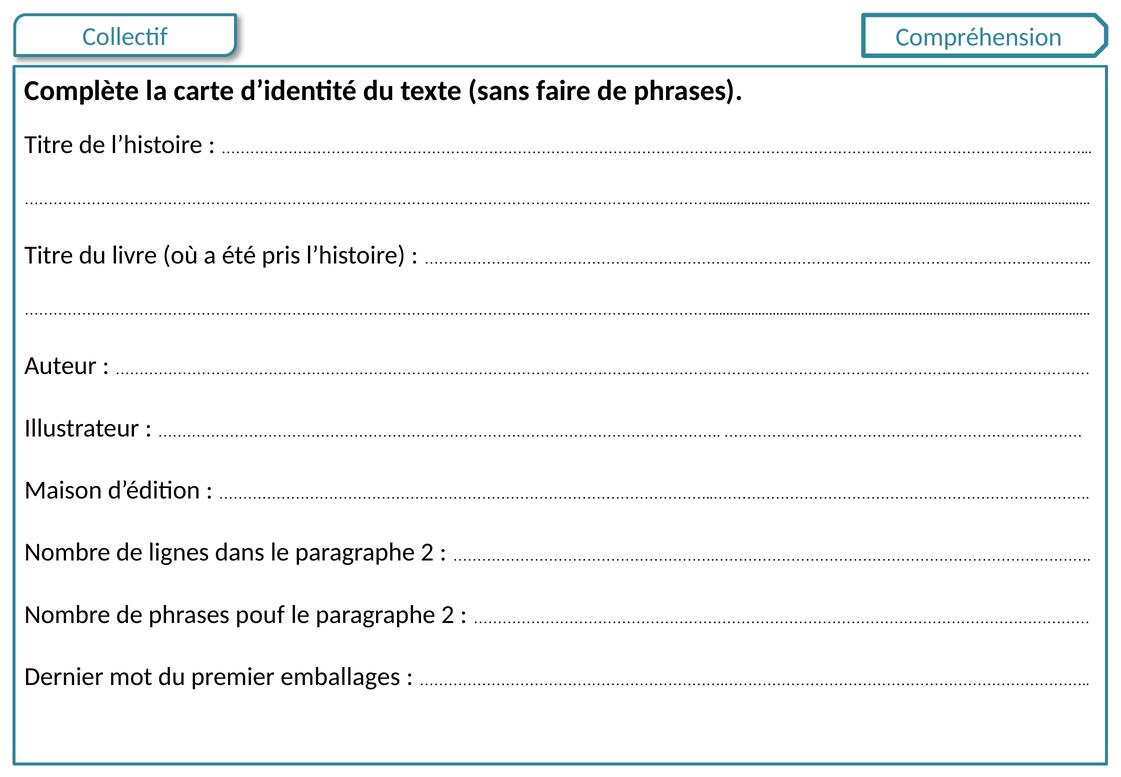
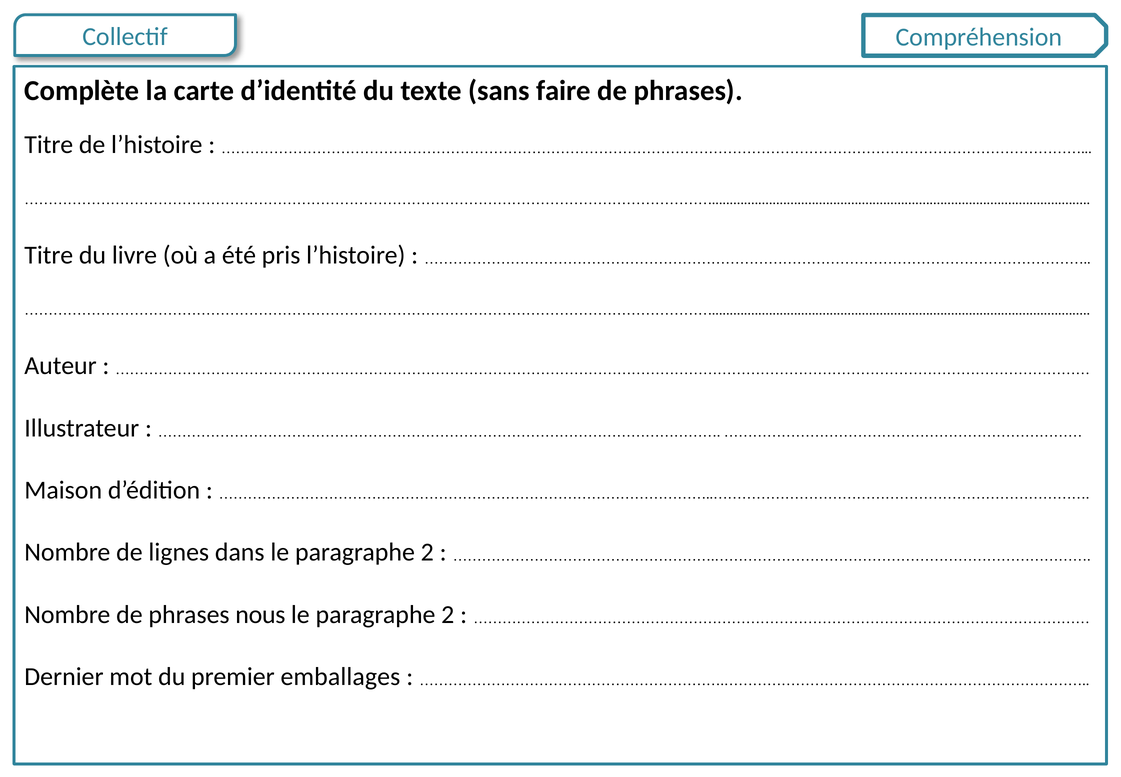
pouf: pouf -> nous
